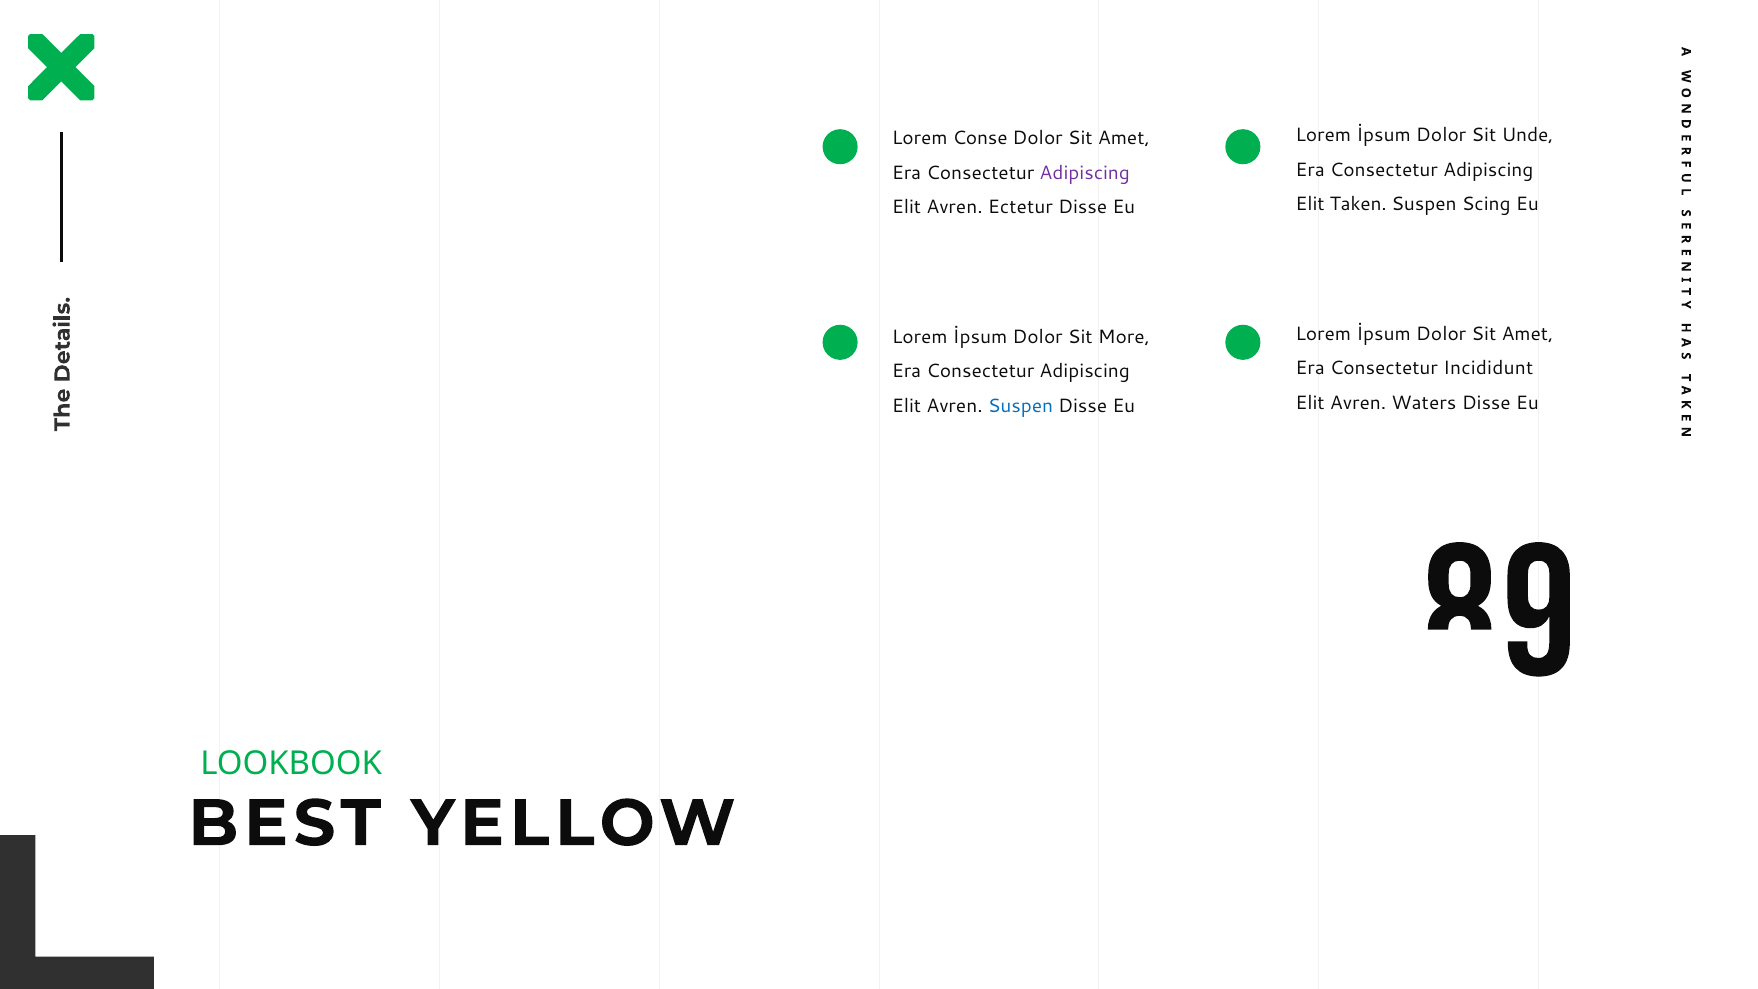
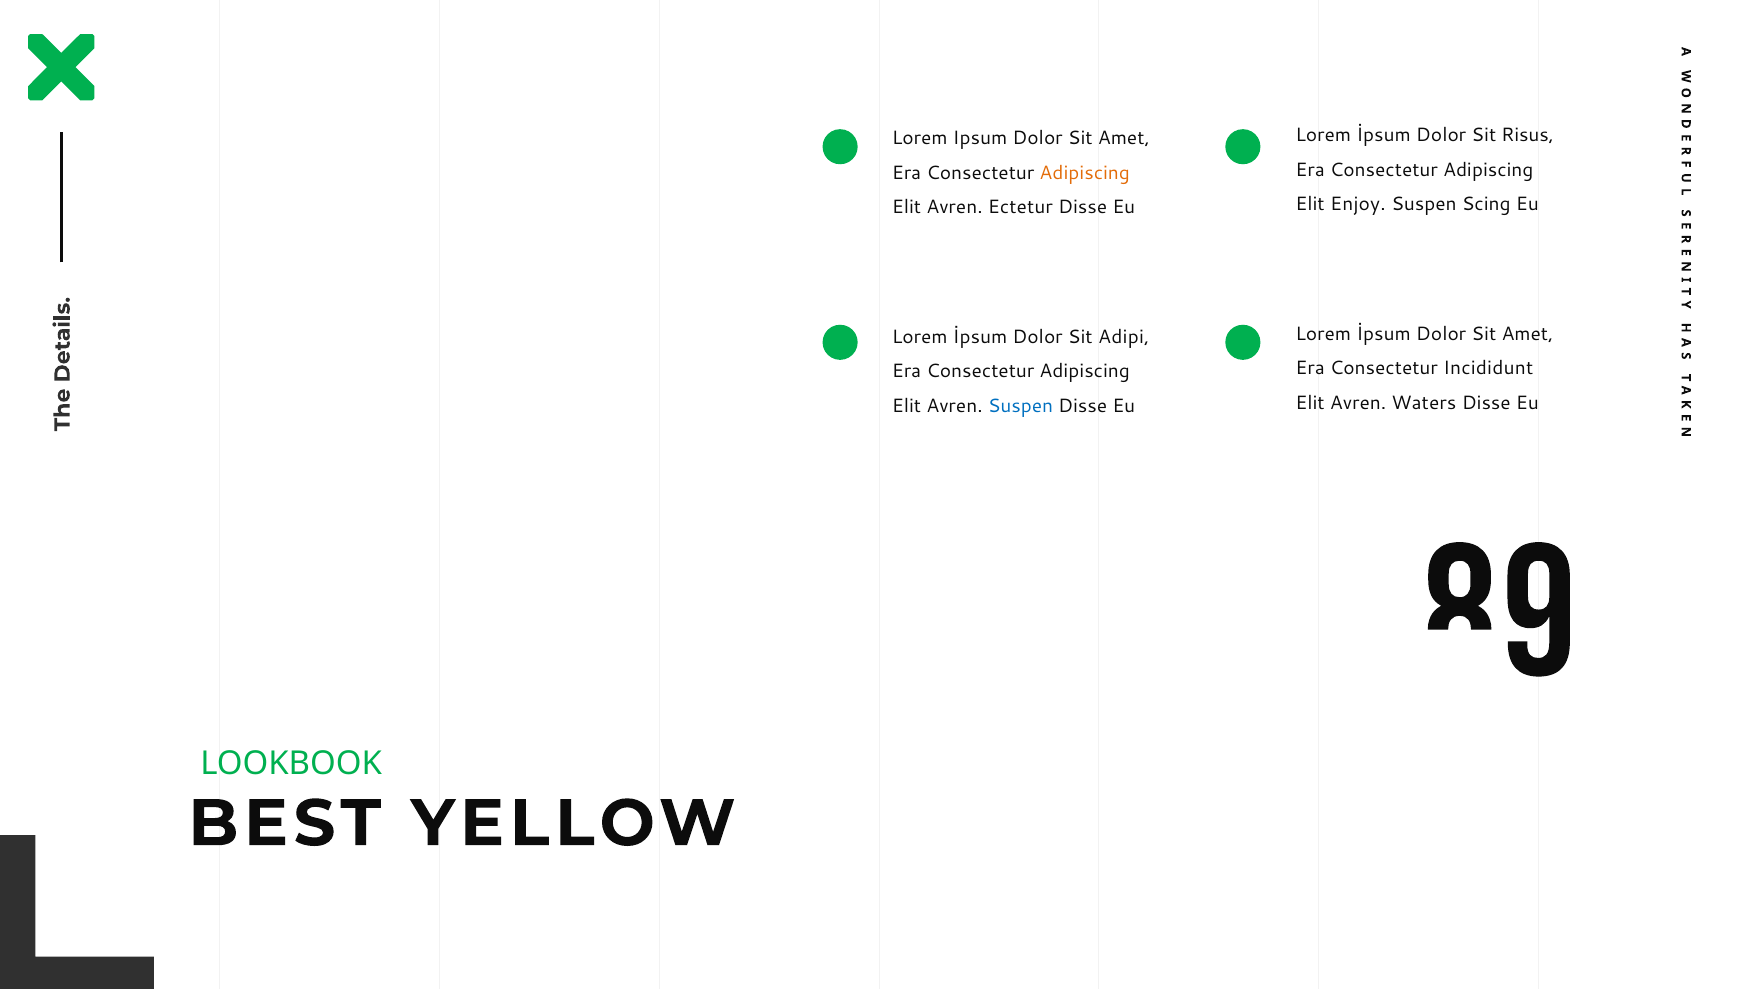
Unde: Unde -> Risus
Conse: Conse -> Ipsum
Adipiscing at (1085, 173) colour: purple -> orange
Taken: Taken -> Enjoy
More: More -> Adipi
